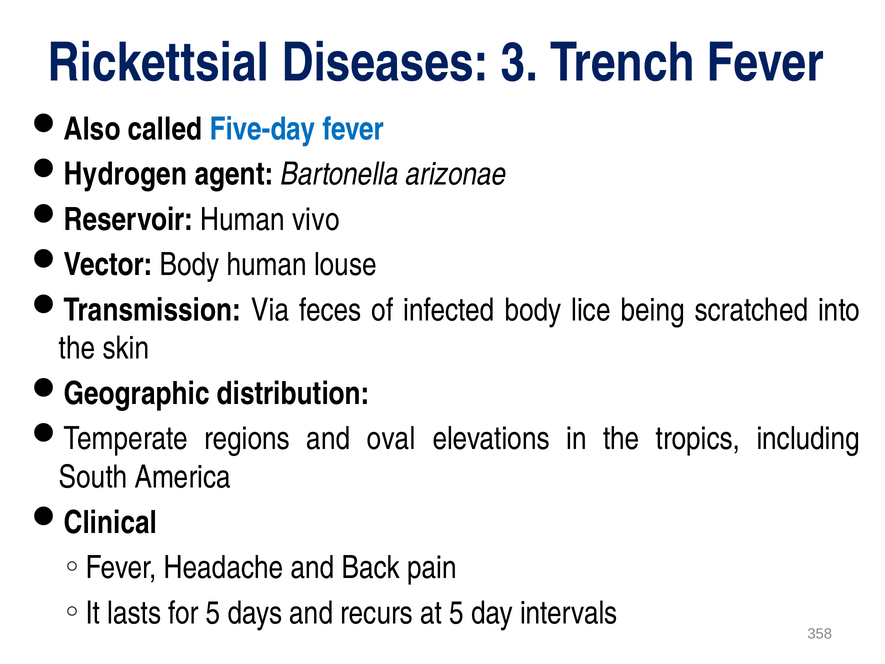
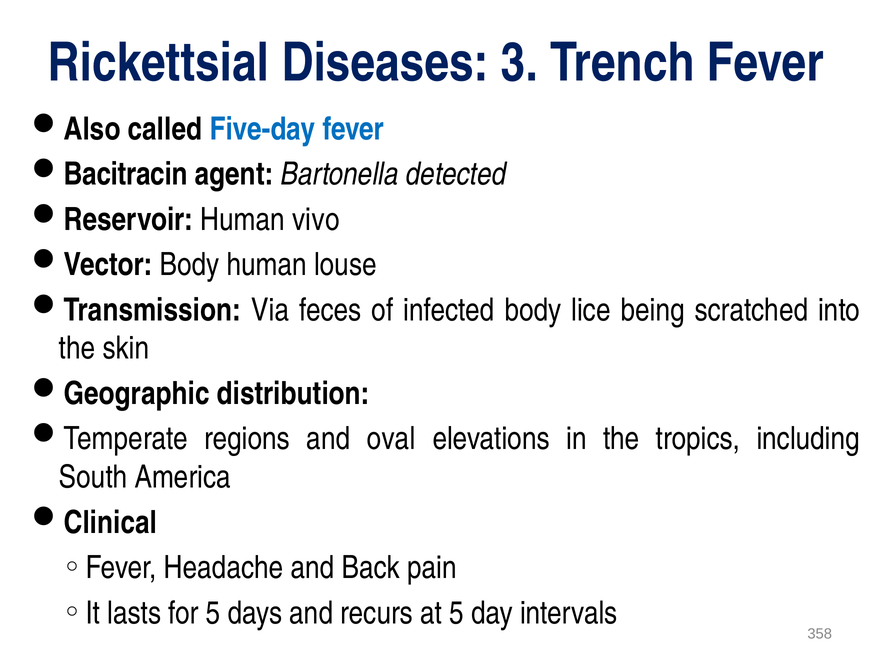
Hydrogen: Hydrogen -> Bacitracin
arizonae: arizonae -> detected
